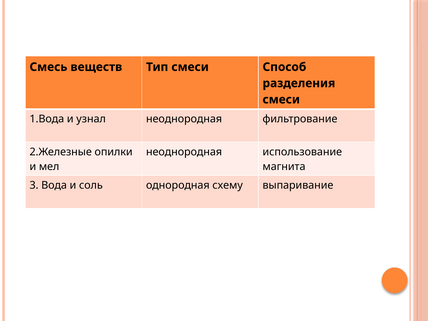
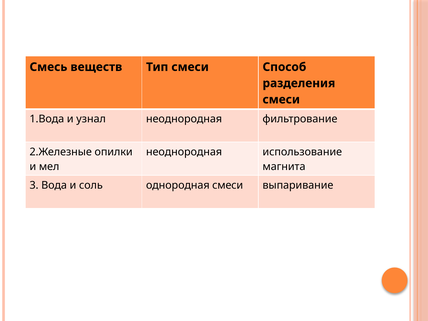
однородная схему: схему -> смеси
